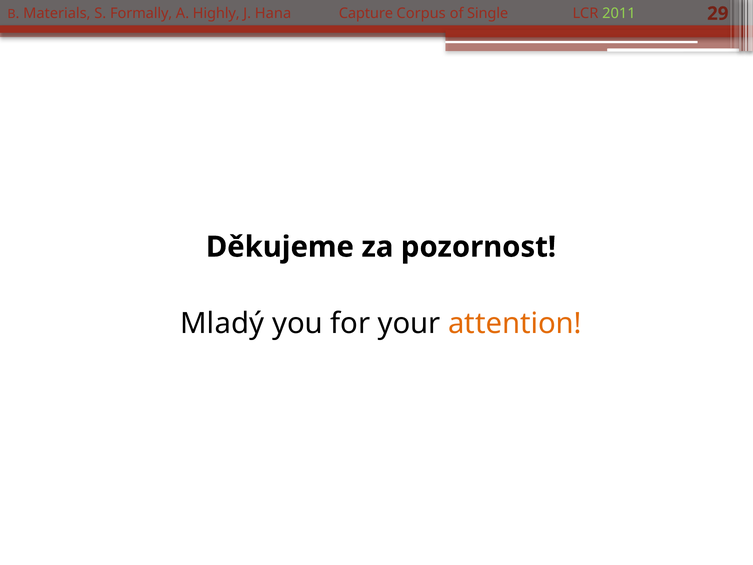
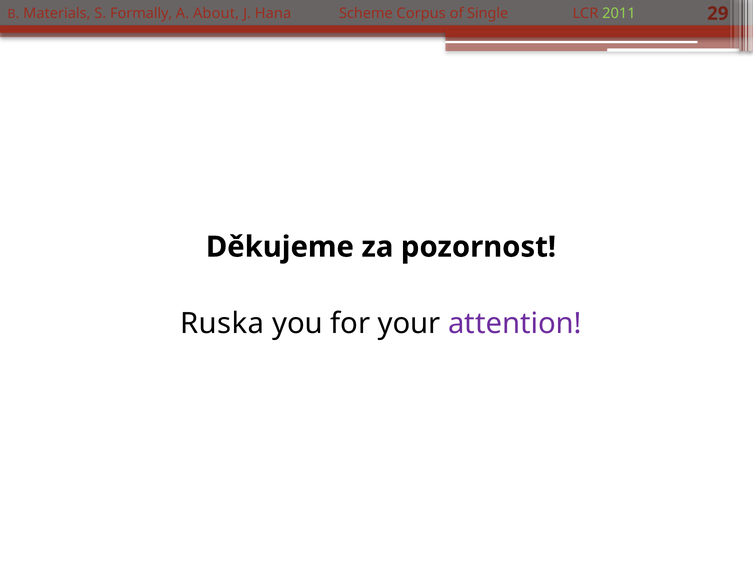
Highly: Highly -> About
Capture: Capture -> Scheme
Mladý: Mladý -> Ruska
attention colour: orange -> purple
